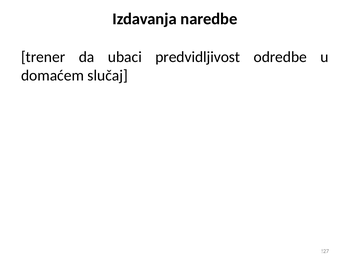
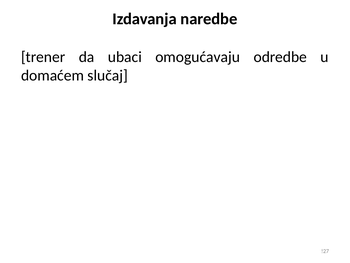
predvidljivost: predvidljivost -> omogućavaju
